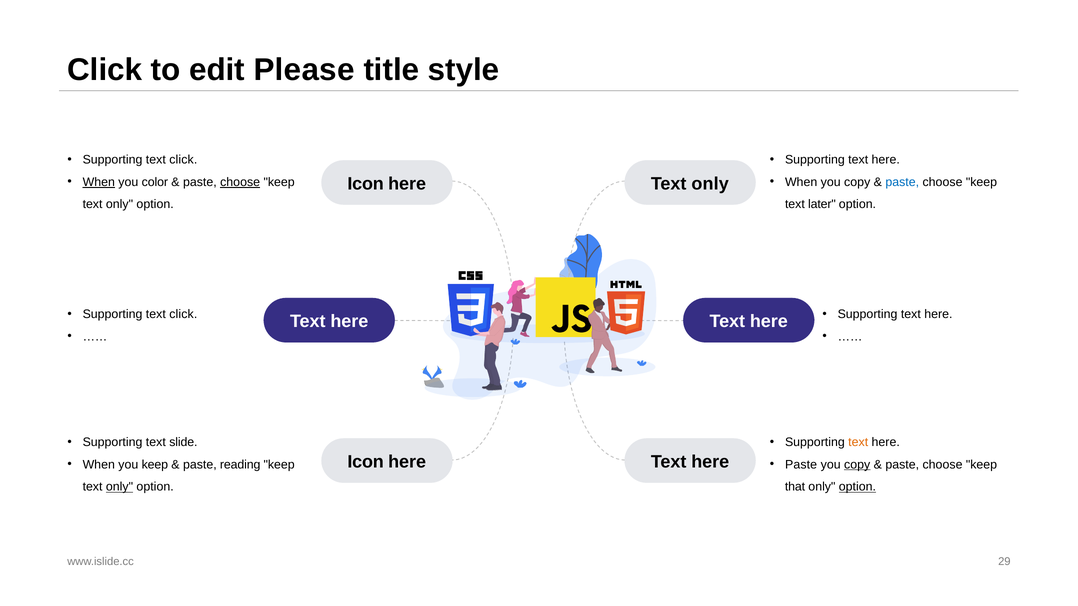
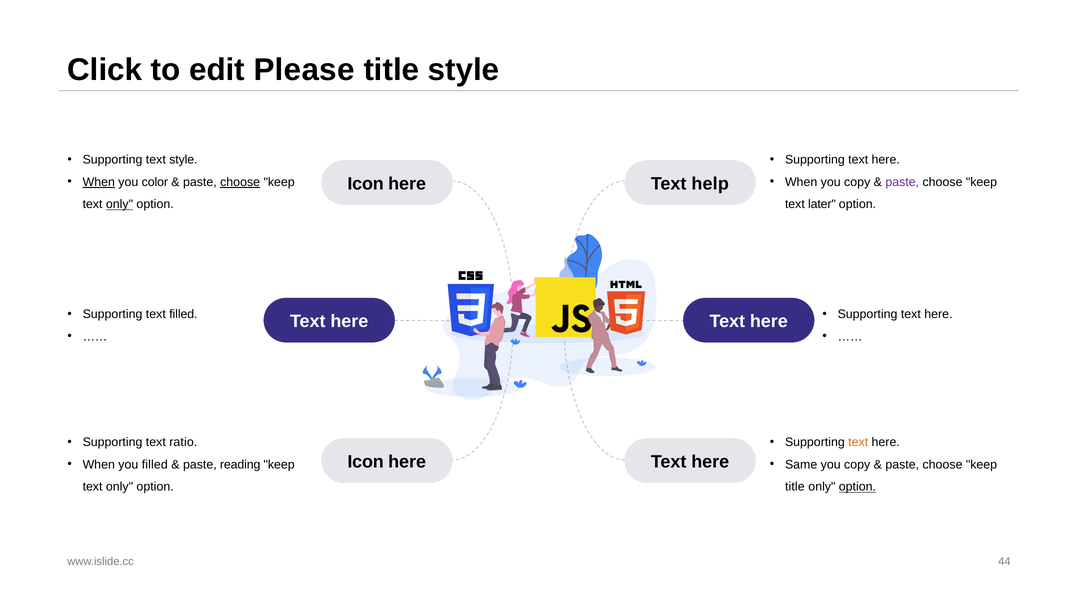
click at (183, 160): click -> style
only at (710, 184): only -> help
paste at (902, 182) colour: blue -> purple
only at (119, 205) underline: none -> present
click at (183, 314): click -> filled
slide: slide -> ratio
you keep: keep -> filled
Paste at (801, 465): Paste -> Same
copy at (857, 465) underline: present -> none
only at (119, 487) underline: present -> none
that at (795, 487): that -> title
29: 29 -> 44
